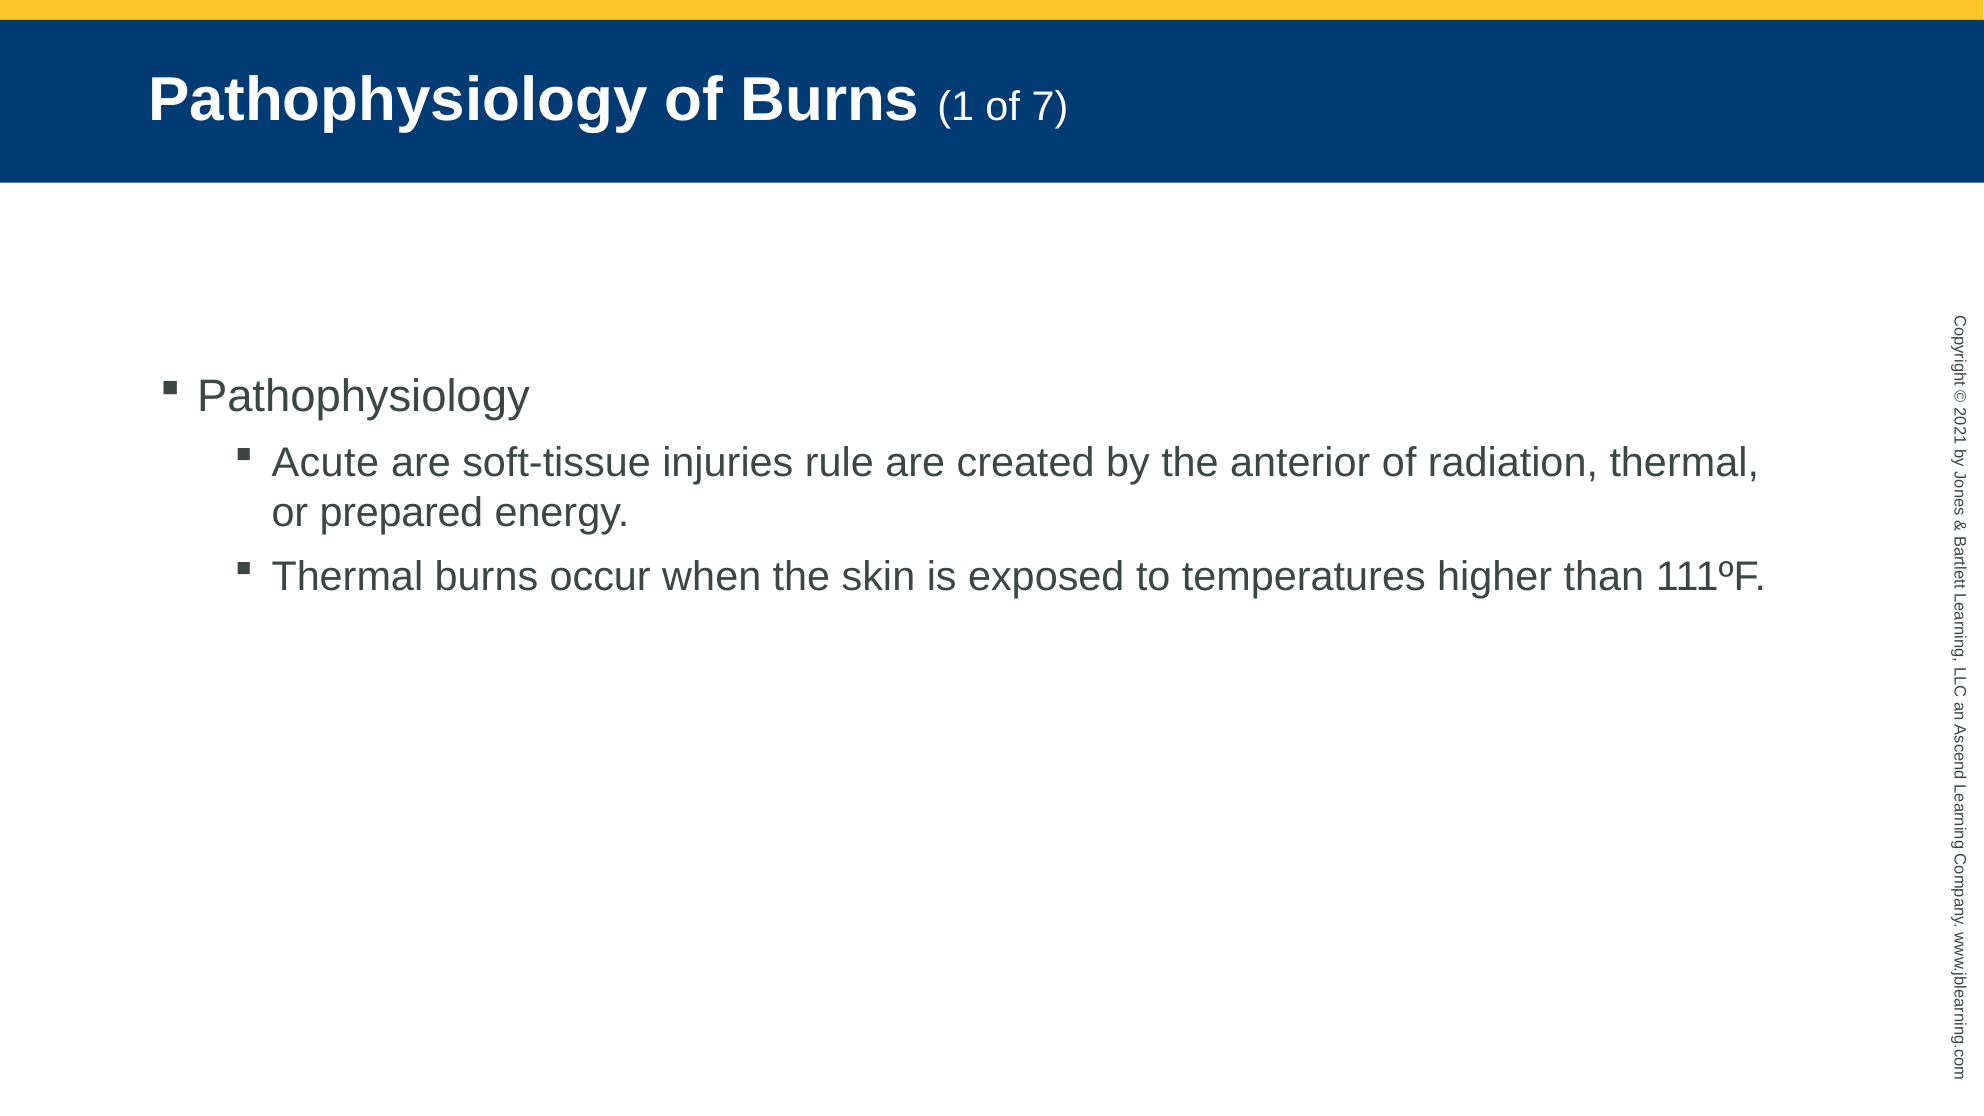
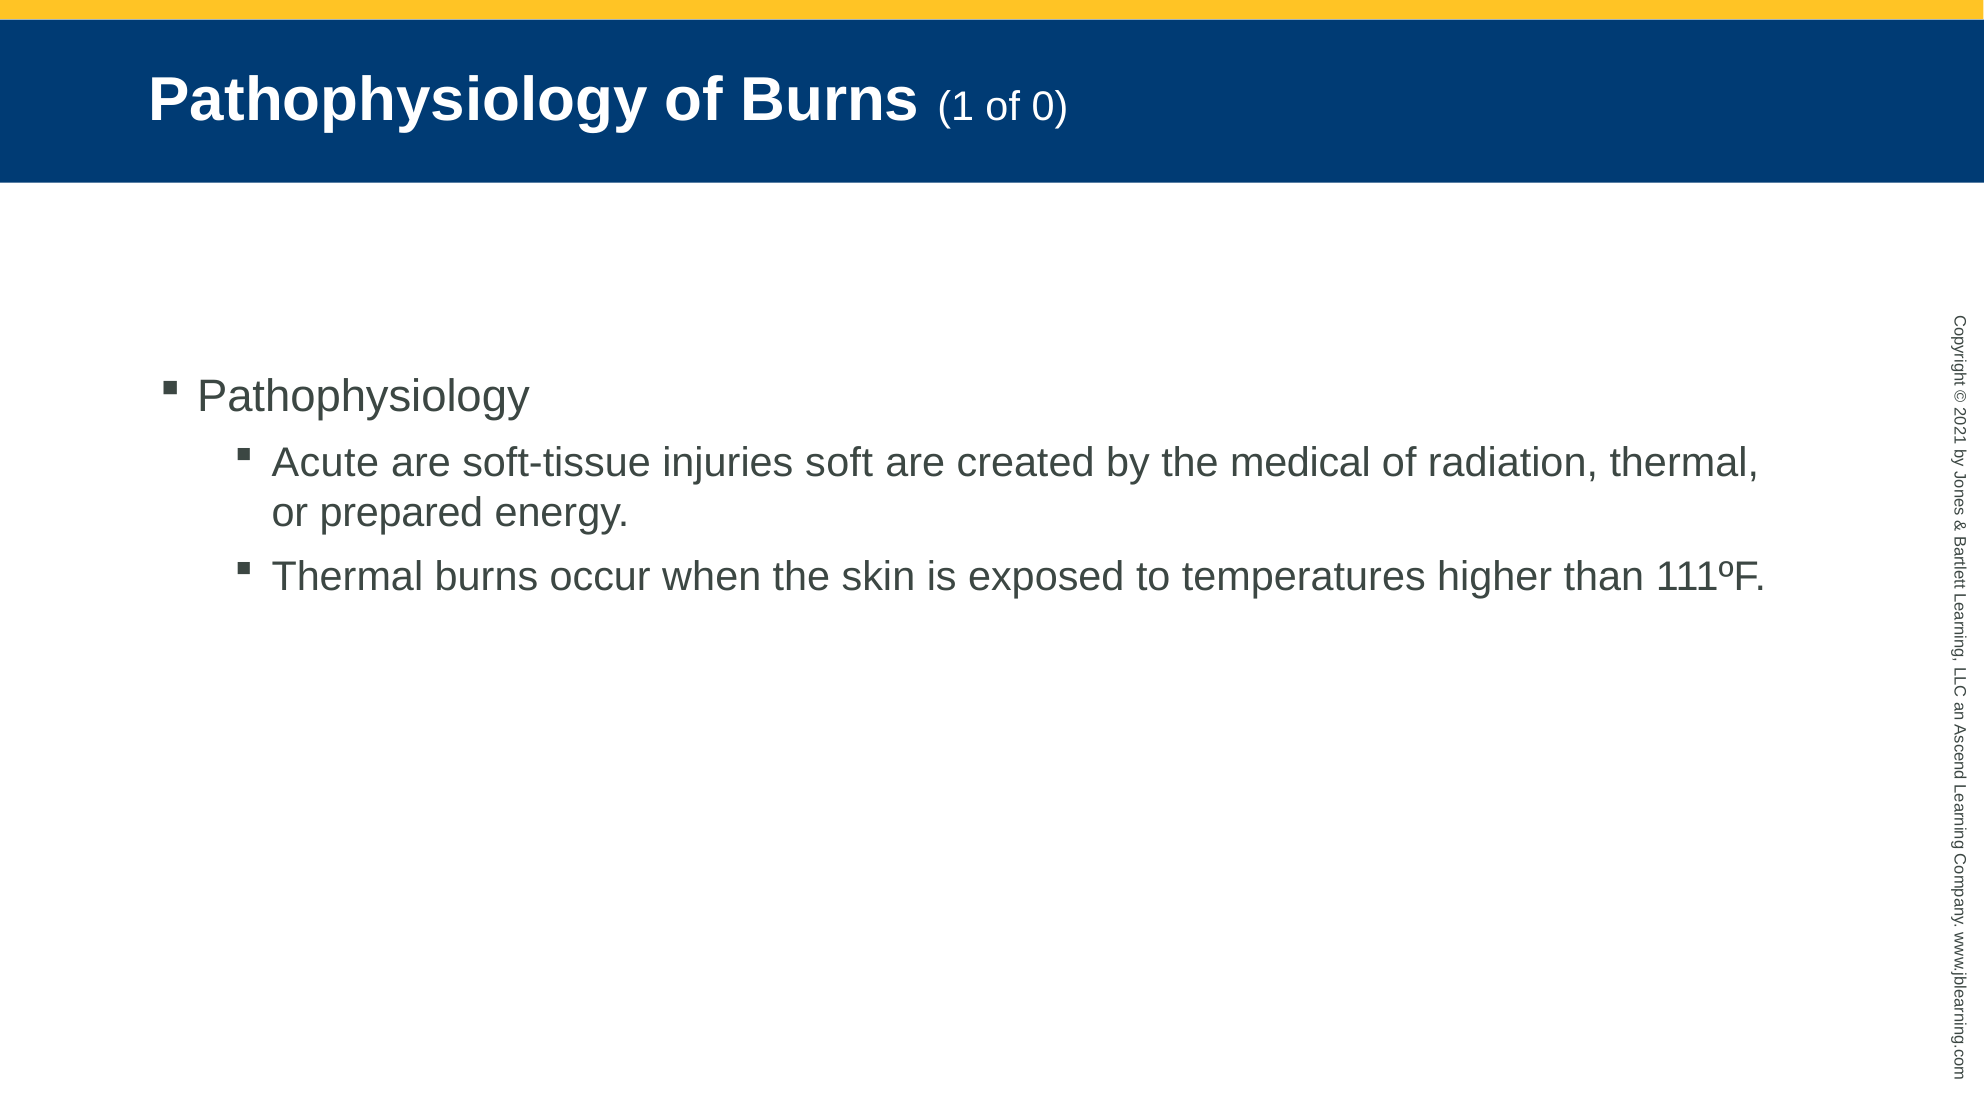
of 7: 7 -> 0
rule: rule -> soft
anterior: anterior -> medical
